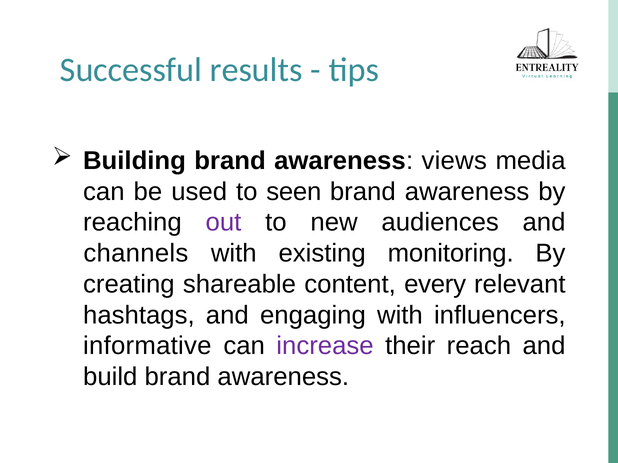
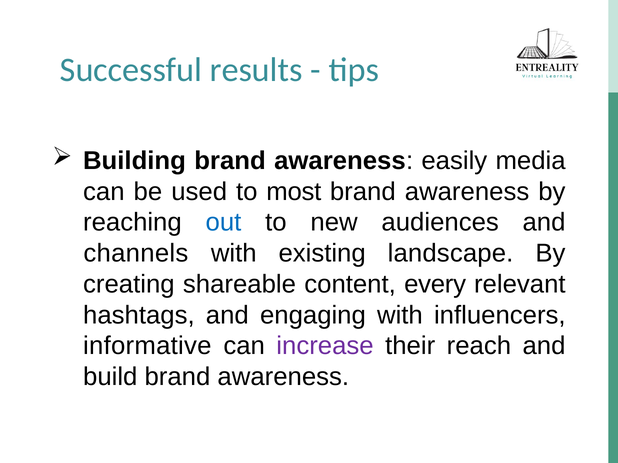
views: views -> easily
seen: seen -> most
out colour: purple -> blue
monitoring: monitoring -> landscape
